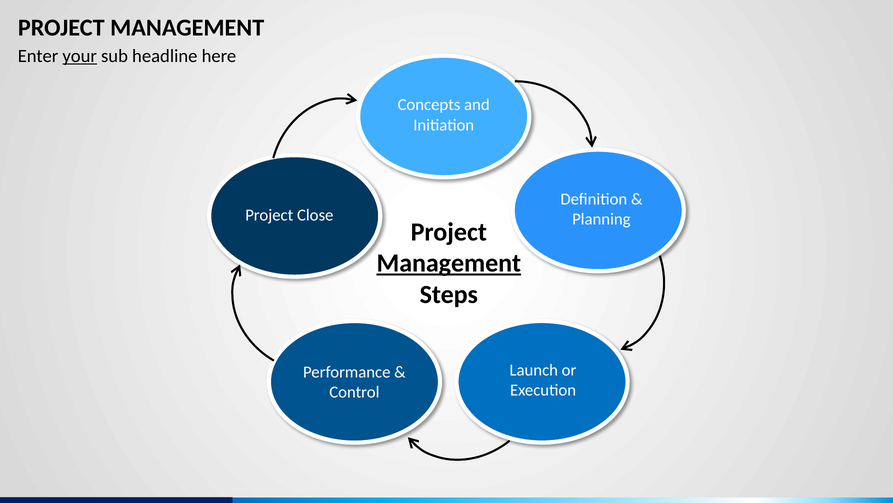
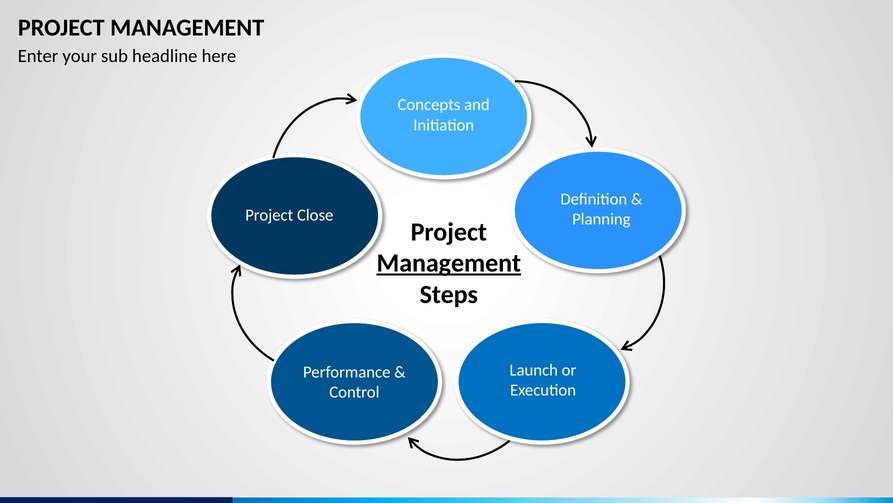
your underline: present -> none
